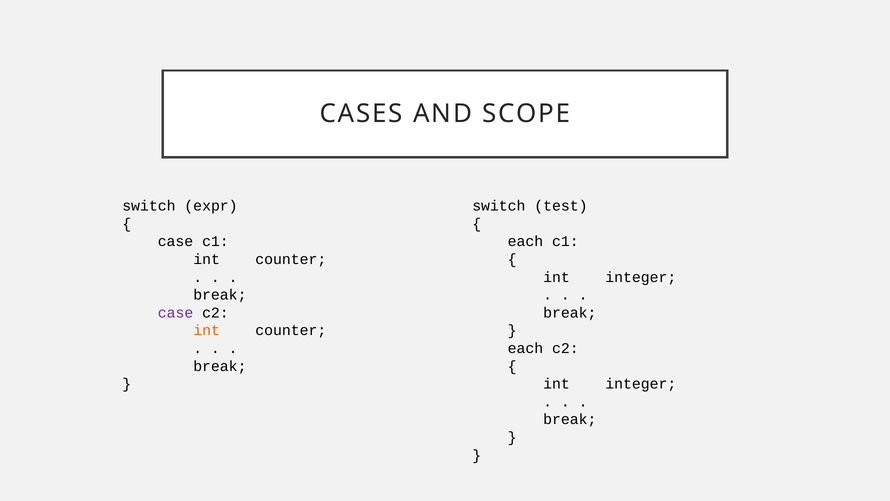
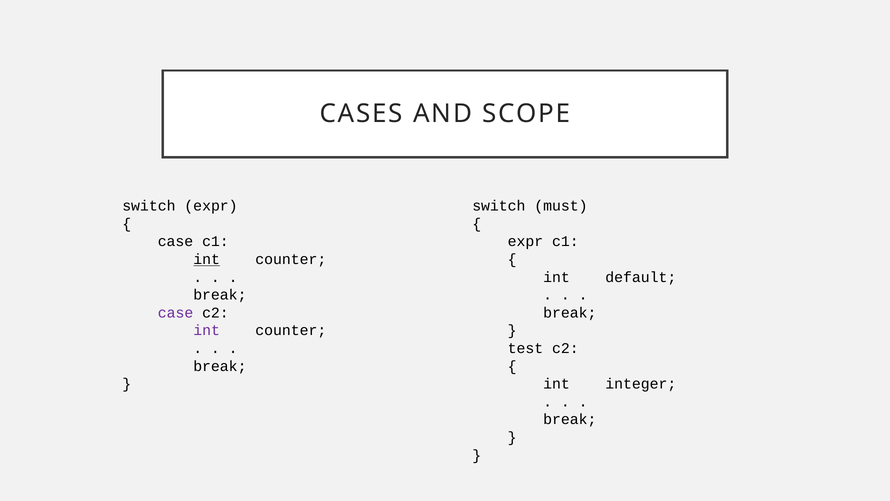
test: test -> must
each at (525, 241): each -> expr
int at (207, 259) underline: none -> present
integer at (641, 277): integer -> default
int at (207, 330) colour: orange -> purple
each at (525, 348): each -> test
